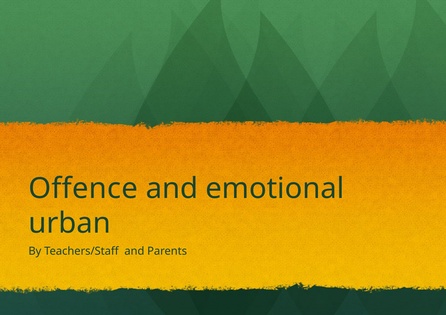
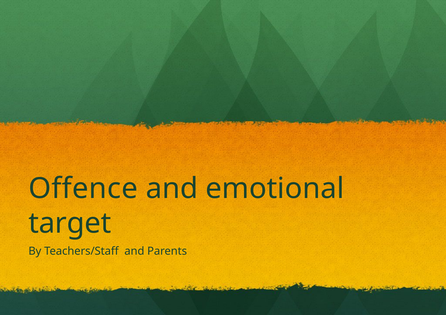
urban: urban -> target
